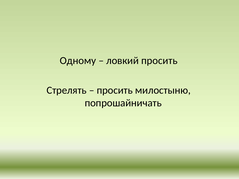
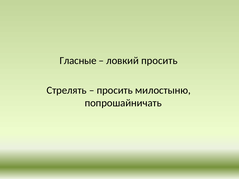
Одному: Одному -> Гласные
